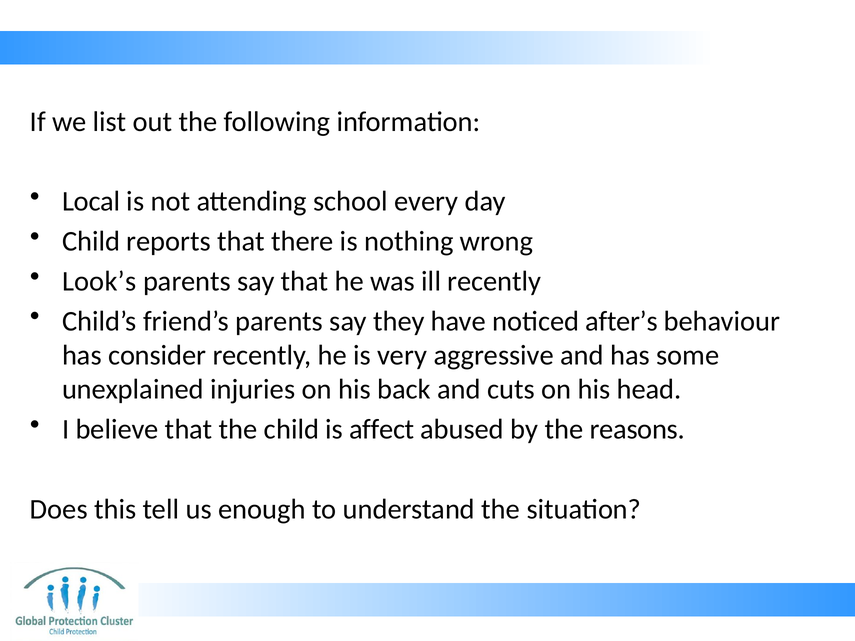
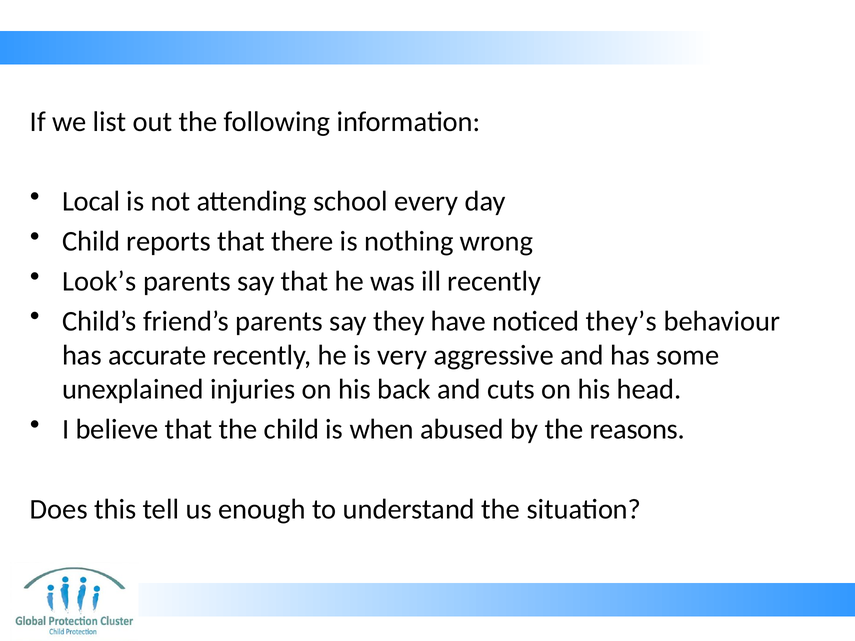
after’s: after’s -> they’s
consider: consider -> accurate
affect: affect -> when
